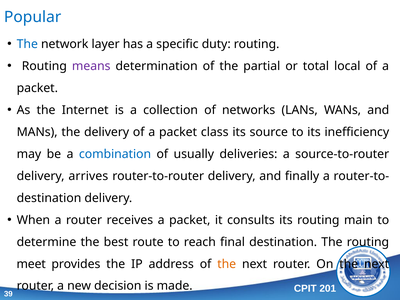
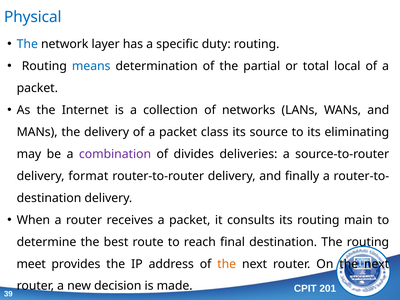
Popular: Popular -> Physical
means colour: purple -> blue
inefficiency: inefficiency -> eliminating
combination colour: blue -> purple
usually: usually -> divides
arrives: arrives -> format
